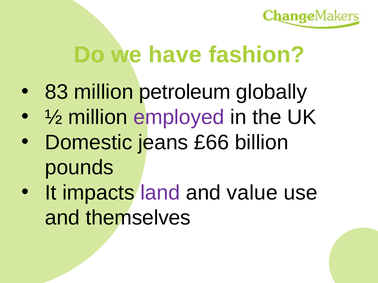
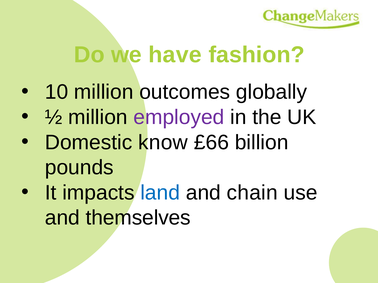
83: 83 -> 10
petroleum: petroleum -> outcomes
jeans: jeans -> know
land colour: purple -> blue
value: value -> chain
